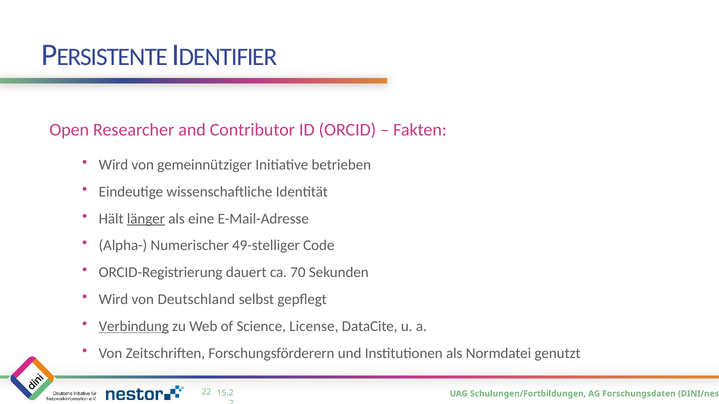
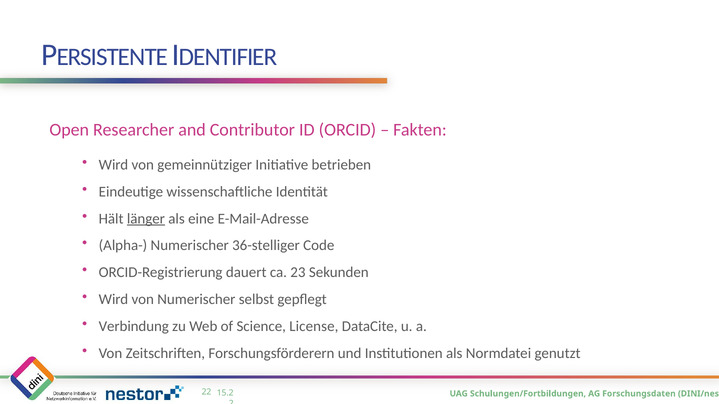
49-stelliger: 49-stelliger -> 36-stelliger
70: 70 -> 23
von Deutschland: Deutschland -> Numerischer
Verbindung underline: present -> none
